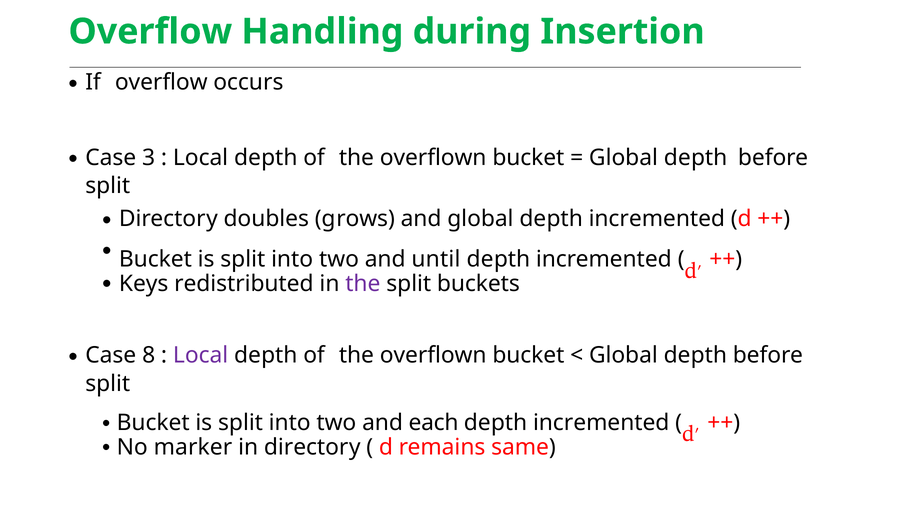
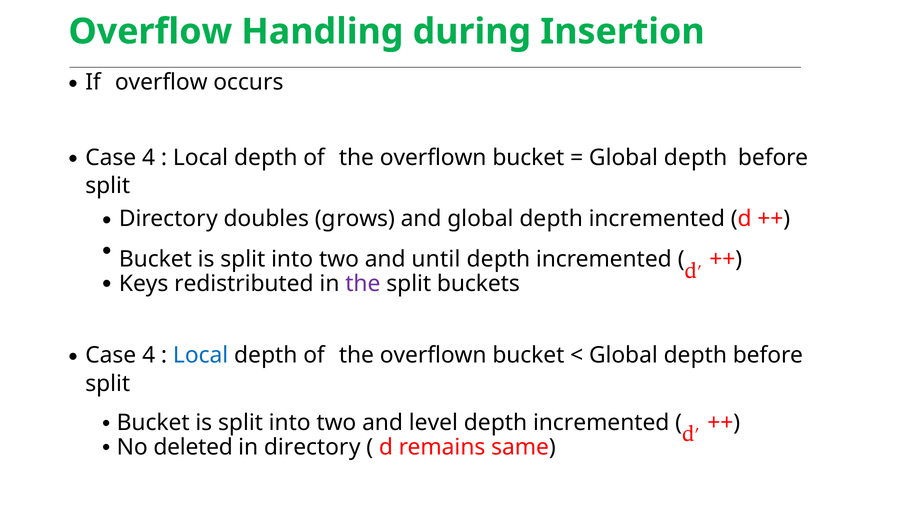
3 at (149, 158): 3 -> 4
8 at (149, 355): 8 -> 4
Local at (201, 355) colour: purple -> blue
each: each -> level
marker: marker -> deleted
